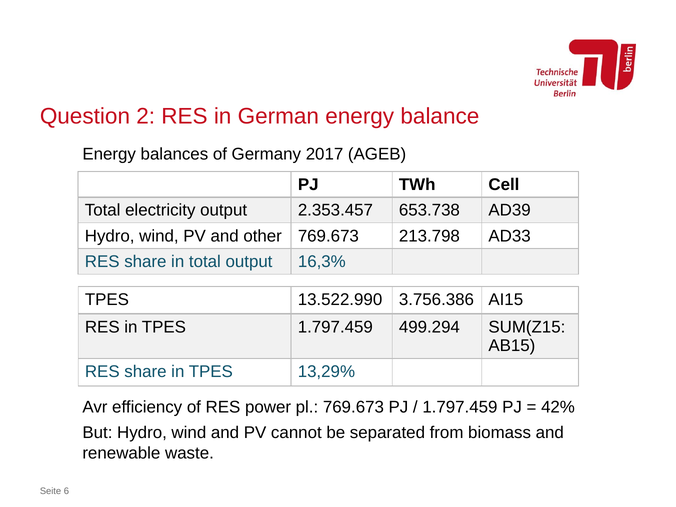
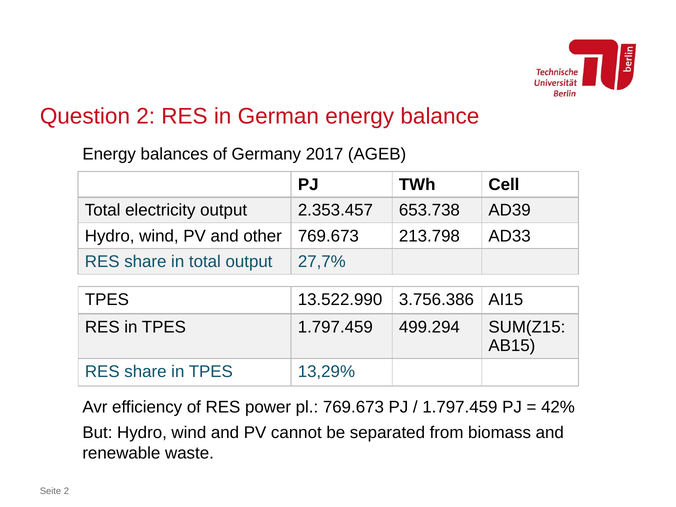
16,3%: 16,3% -> 27,7%
Seite 6: 6 -> 2
